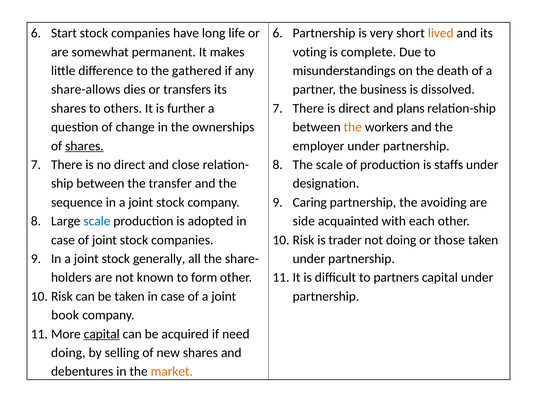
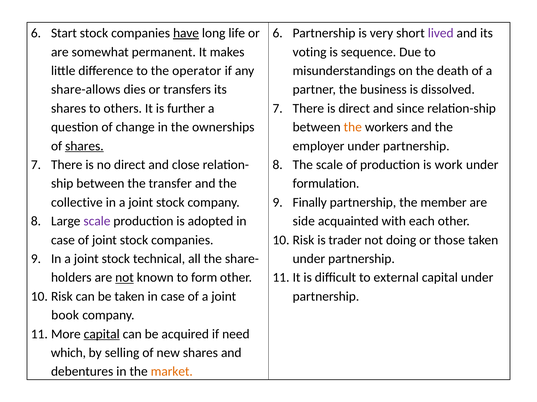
have underline: none -> present
lived colour: orange -> purple
complete: complete -> sequence
gathered: gathered -> operator
plans: plans -> since
staffs: staffs -> work
designation: designation -> formulation
sequence: sequence -> collective
Caring: Caring -> Finally
avoiding: avoiding -> member
scale at (97, 222) colour: blue -> purple
generally: generally -> technical
not at (124, 278) underline: none -> present
partners: partners -> external
doing at (68, 353): doing -> which
